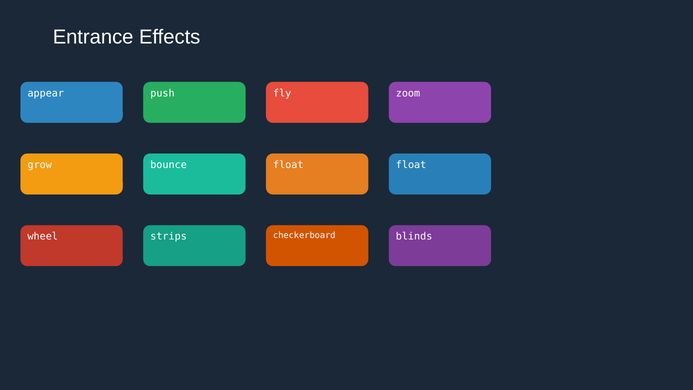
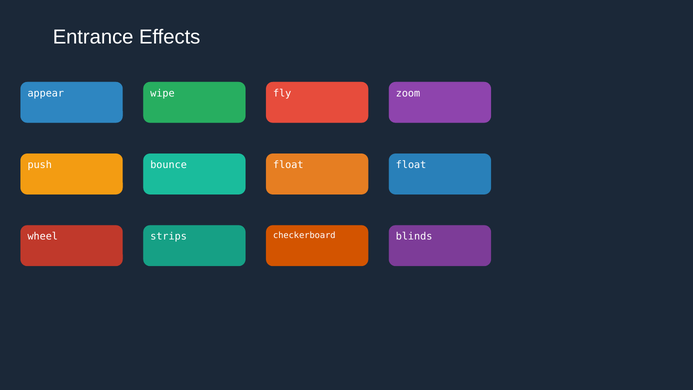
push: push -> wipe
grow: grow -> push
